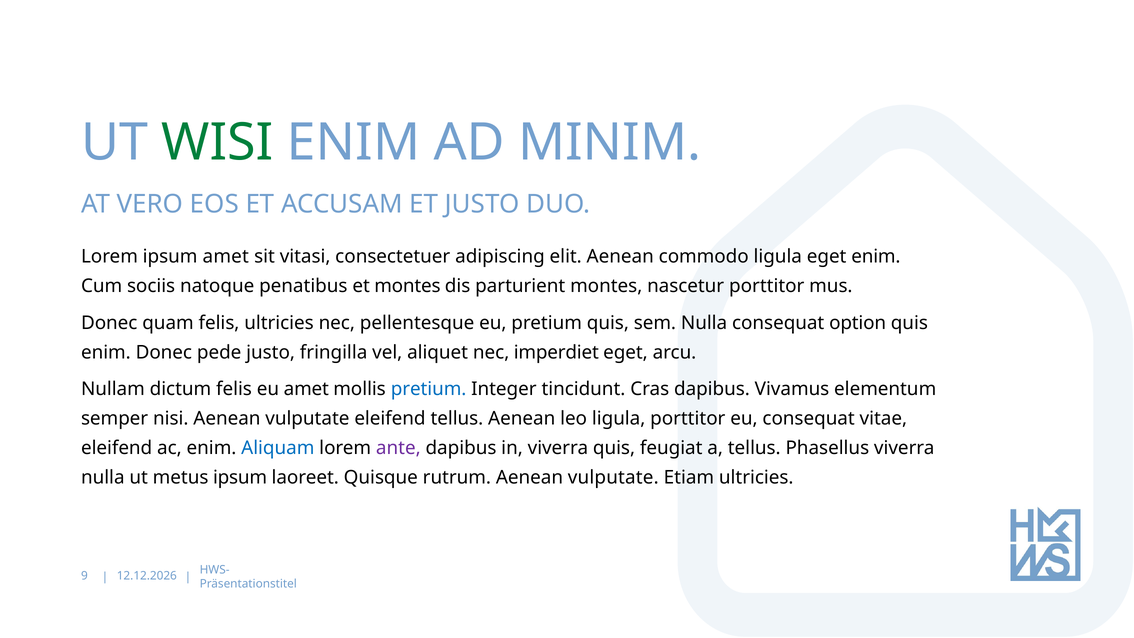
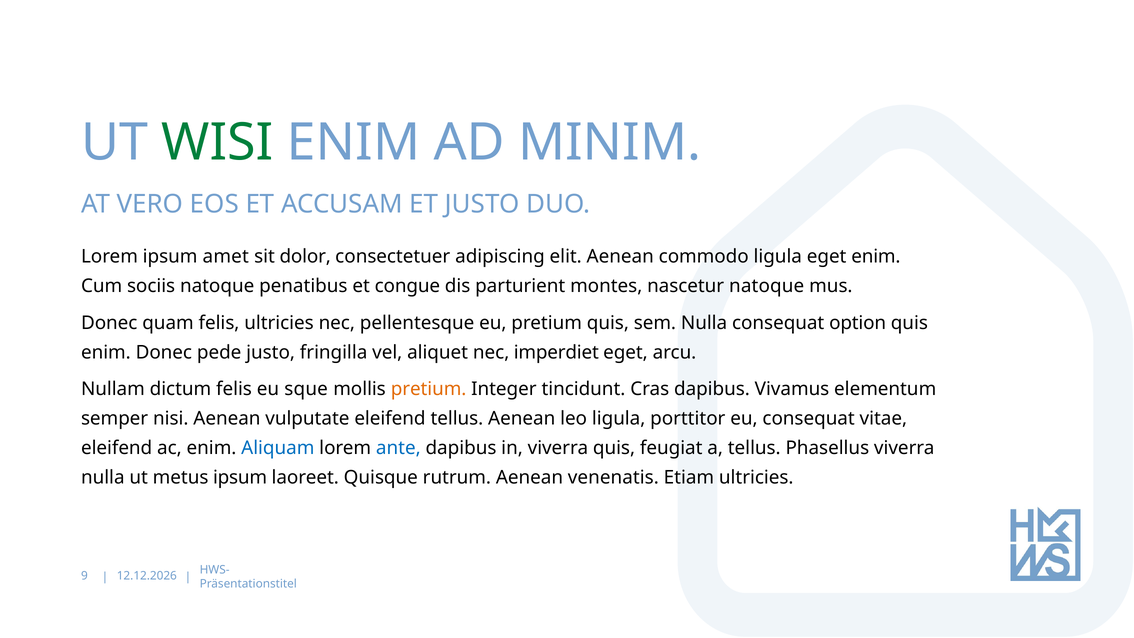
vitasi: vitasi -> dolor
et montes: montes -> congue
nascetur porttitor: porttitor -> natoque
eu amet: amet -> sque
pretium at (429, 389) colour: blue -> orange
ante colour: purple -> blue
rutrum Aenean vulputate: vulputate -> venenatis
